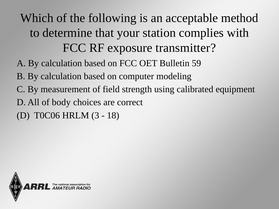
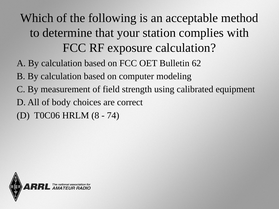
exposure transmitter: transmitter -> calculation
59: 59 -> 62
3: 3 -> 8
18: 18 -> 74
